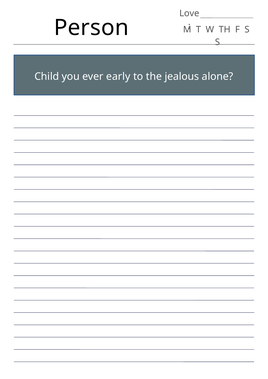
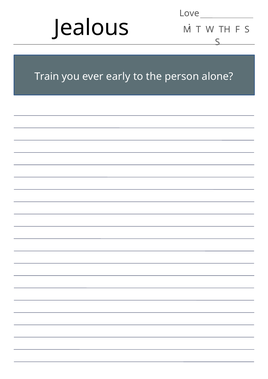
Person: Person -> Jealous
Child: Child -> Train
jealous: jealous -> person
